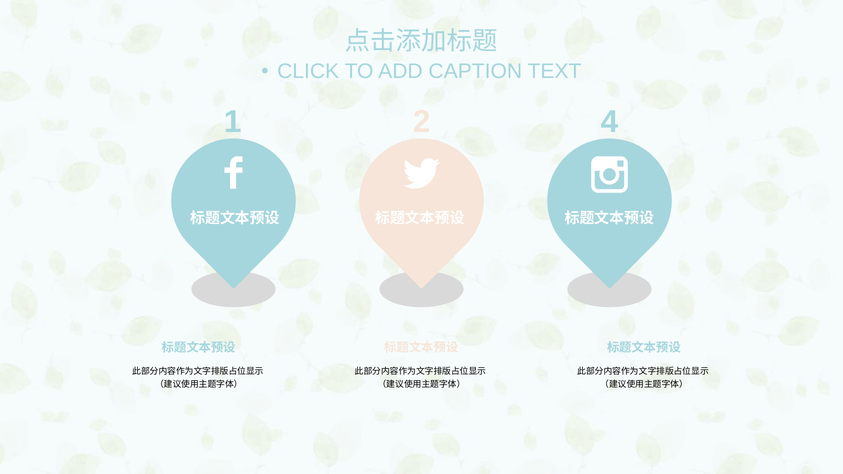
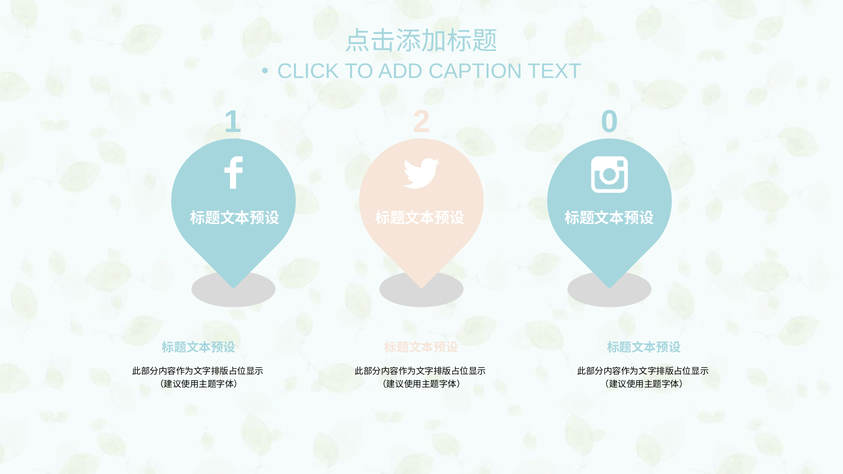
4: 4 -> 0
